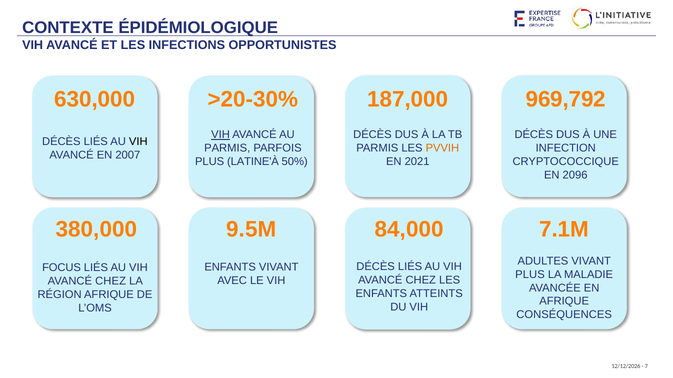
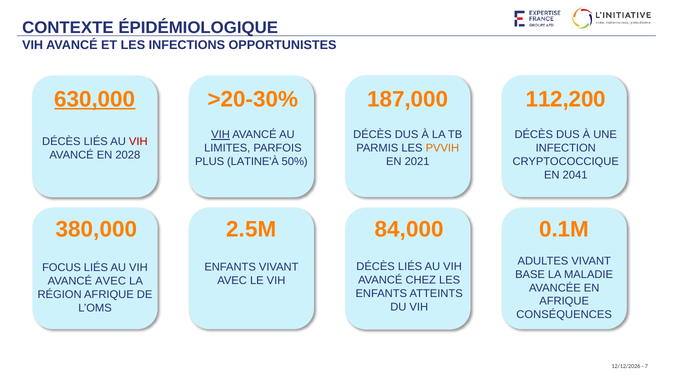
630,000 underline: none -> present
969,792: 969,792 -> 112,200
VIH at (138, 142) colour: black -> red
PARMIS at (227, 148): PARMIS -> LIMITES
2007: 2007 -> 2028
2096: 2096 -> 2041
9.5M: 9.5M -> 2.5M
7.1M: 7.1M -> 0.1M
PLUS at (530, 275): PLUS -> BASE
CHEZ at (111, 282): CHEZ -> AVEC
